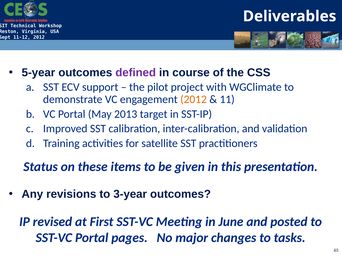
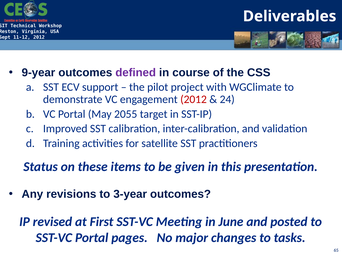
5-year: 5-year -> 9-year
2012 at (194, 99) colour: orange -> red
11: 11 -> 24
2013: 2013 -> 2055
